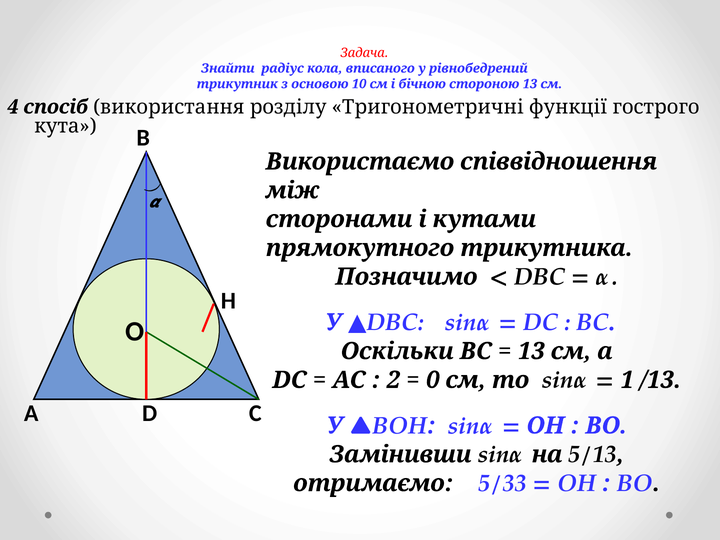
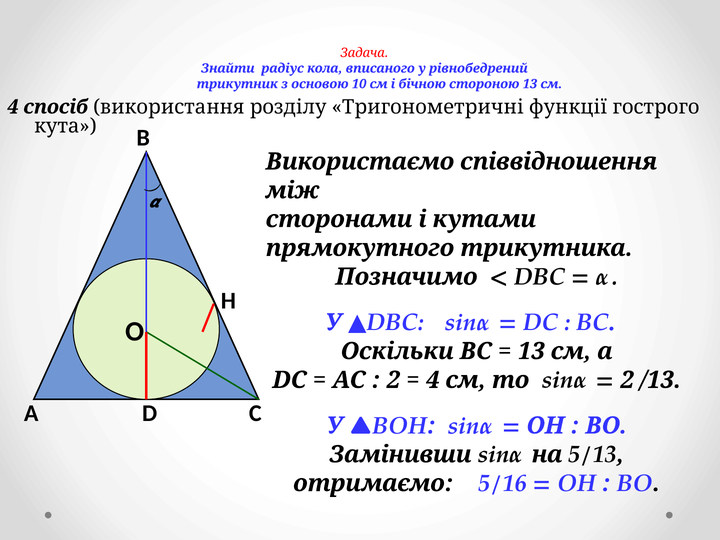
0 at (433, 380): 0 -> 4
1 at (627, 380): 1 -> 2
5/33: 5/33 -> 5/16
